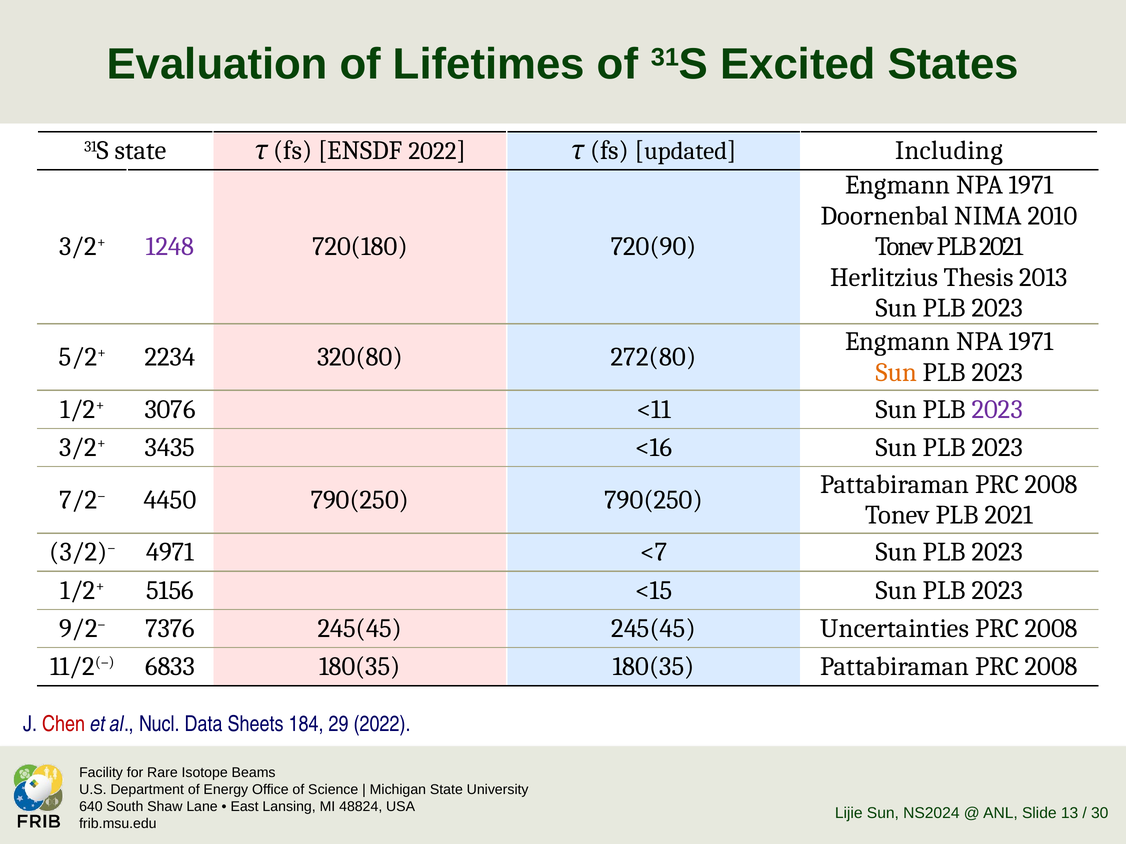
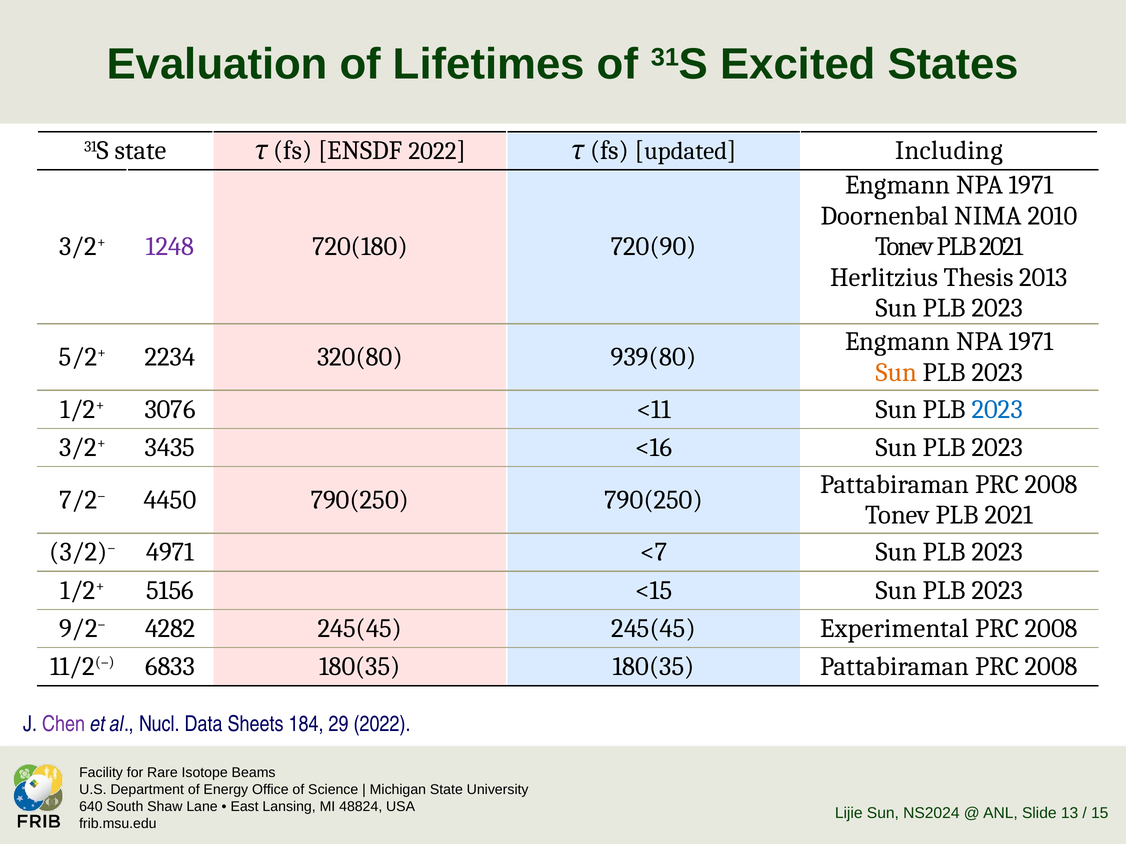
272(80: 272(80 -> 939(80
2023 at (997, 410) colour: purple -> blue
7376: 7376 -> 4282
Uncertainties: Uncertainties -> Experimental
Chen colour: red -> purple
30: 30 -> 15
